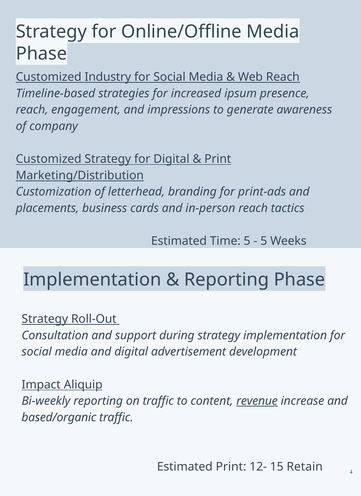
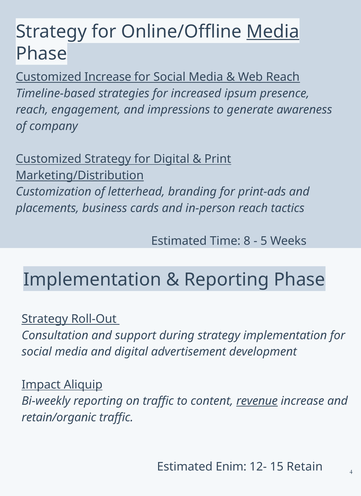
Media at (273, 32) underline: none -> present
Customized Industry: Industry -> Increase
Time 5: 5 -> 8
based/organic: based/organic -> retain/organic
Estimated Print: Print -> Enim
